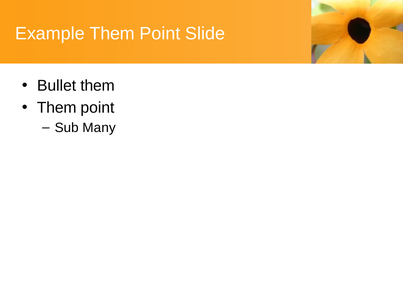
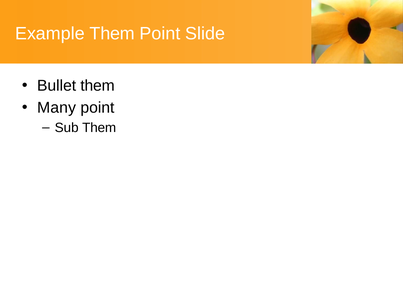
Them at (57, 108): Them -> Many
Sub Many: Many -> Them
